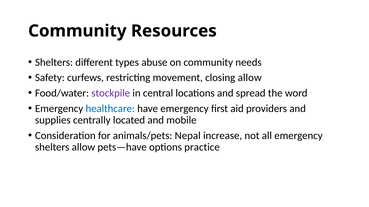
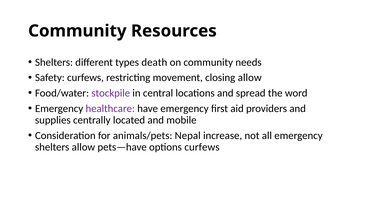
abuse: abuse -> death
healthcare colour: blue -> purple
options practice: practice -> curfews
